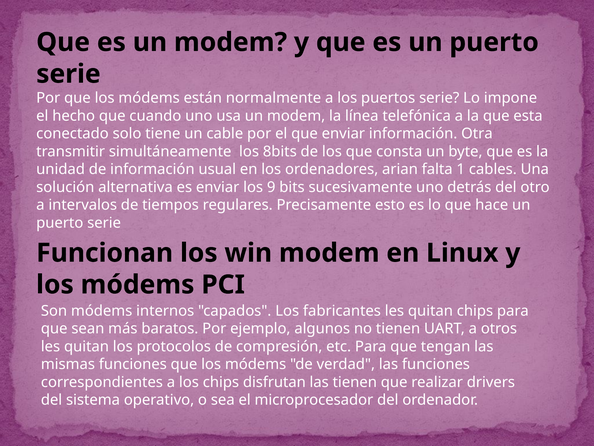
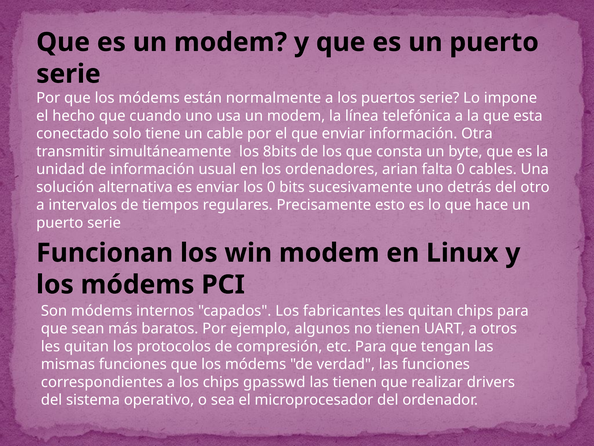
falta 1: 1 -> 0
los 9: 9 -> 0
disfrutan: disfrutan -> gpasswd
